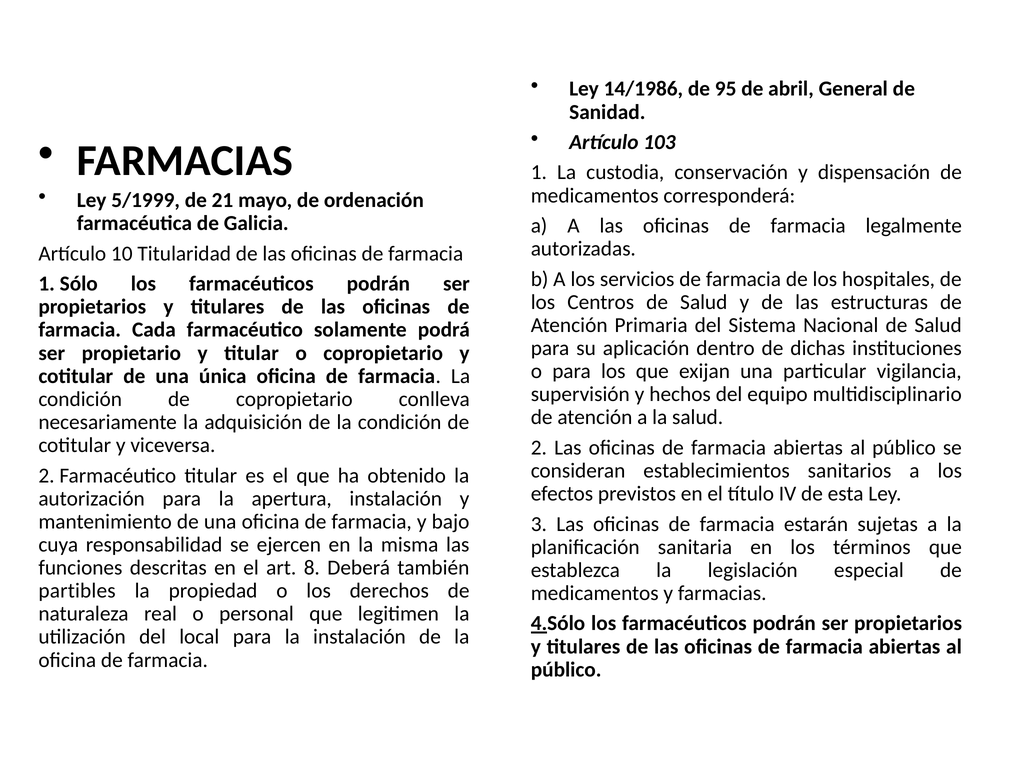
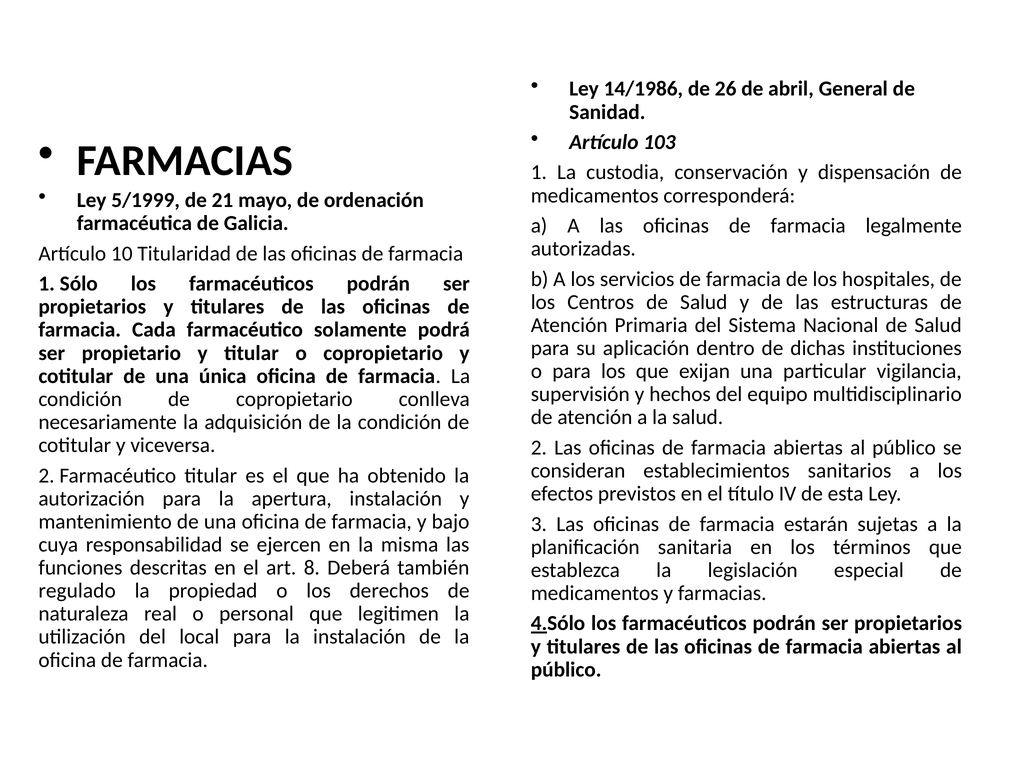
95: 95 -> 26
partibles: partibles -> regulado
